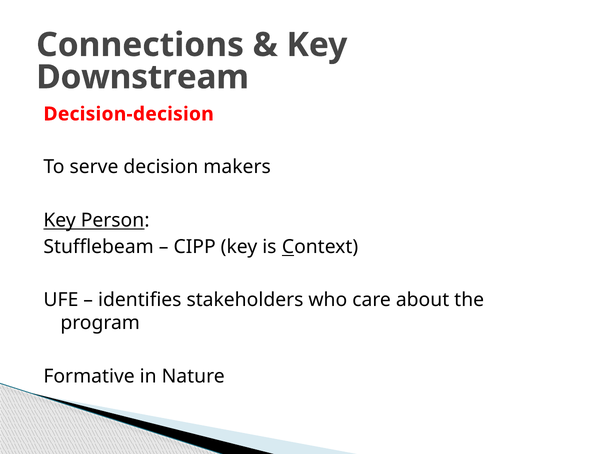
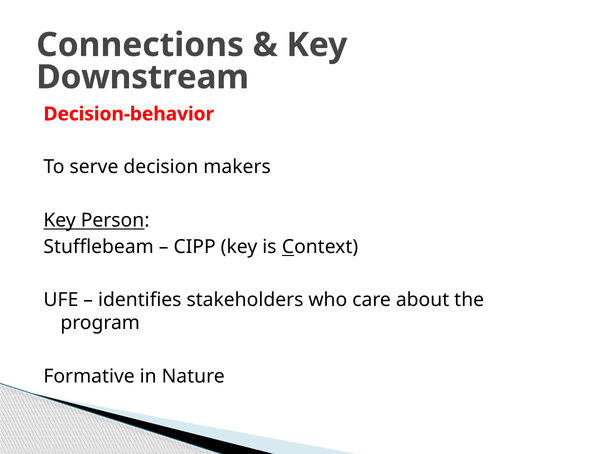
Decision-decision: Decision-decision -> Decision-behavior
